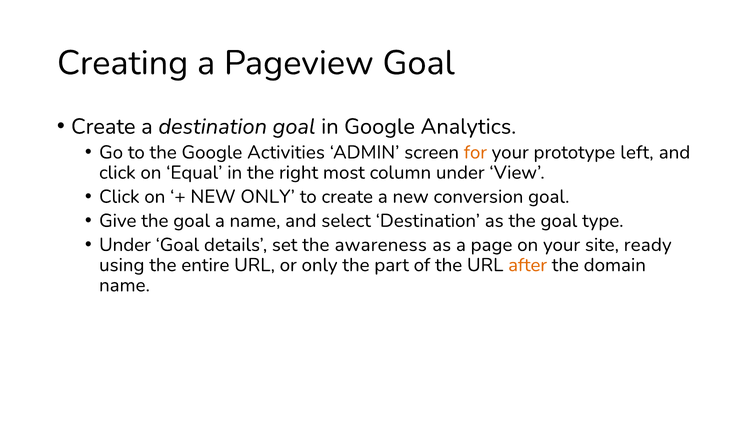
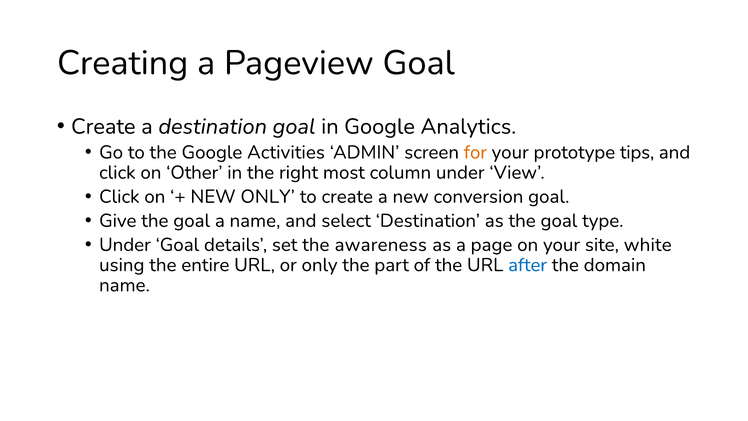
left: left -> tips
Equal: Equal -> Other
ready: ready -> white
after colour: orange -> blue
